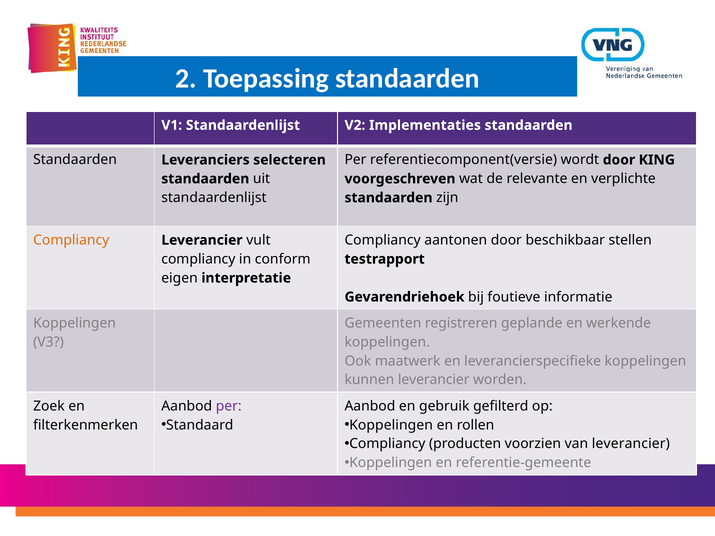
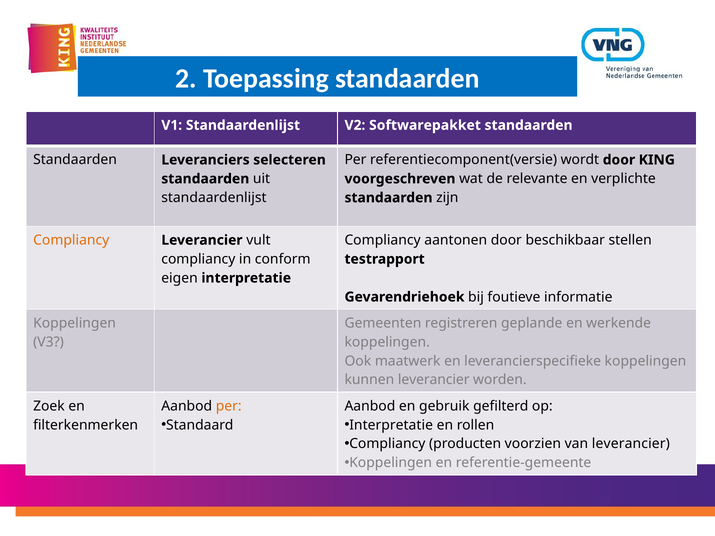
Implementaties: Implementaties -> Softwarepakket
per at (229, 406) colour: purple -> orange
Koppelingen at (391, 425): Koppelingen -> Interpretatie
